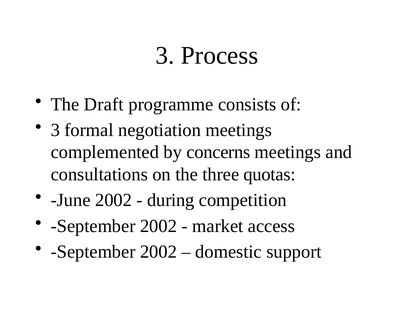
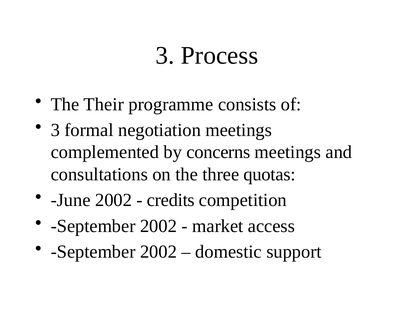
Draft: Draft -> Their
during: during -> credits
